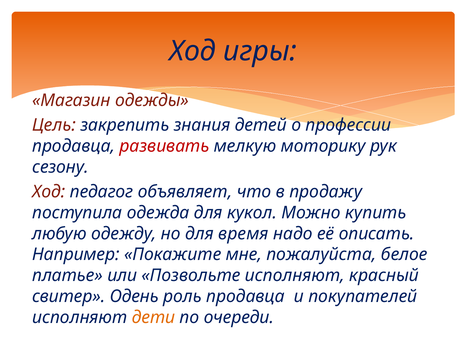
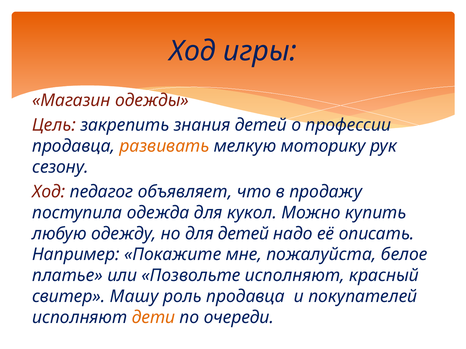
развивать colour: red -> orange
для время: время -> детей
Одень: Одень -> Машу
